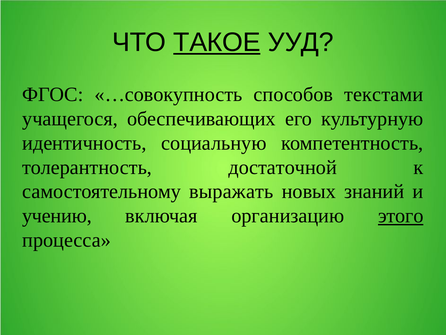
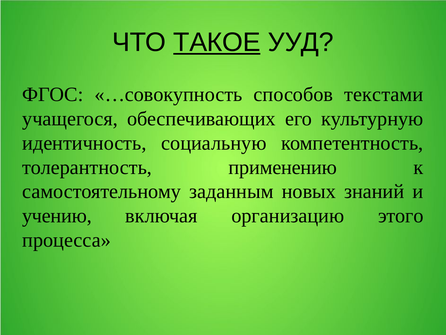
достаточной: достаточной -> применению
выражать: выражать -> заданным
этого underline: present -> none
